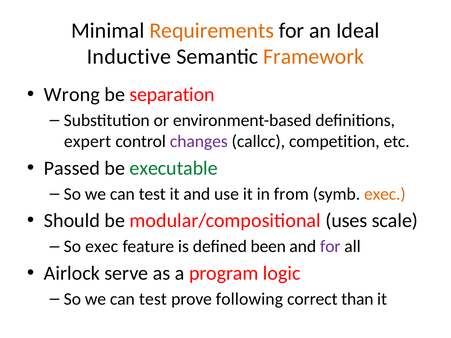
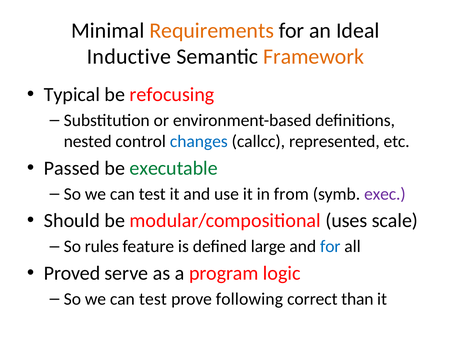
Wrong: Wrong -> Typical
separation: separation -> refocusing
expert: expert -> nested
changes colour: purple -> blue
competition: competition -> represented
exec at (385, 194) colour: orange -> purple
So exec: exec -> rules
been: been -> large
for at (330, 247) colour: purple -> blue
Airlock: Airlock -> Proved
